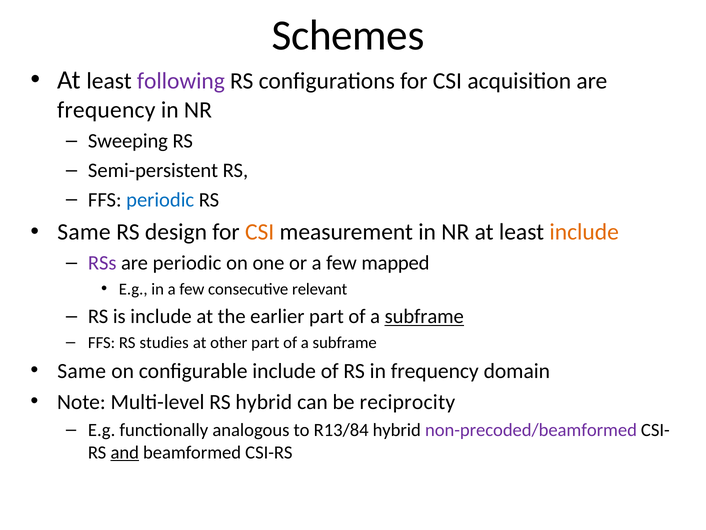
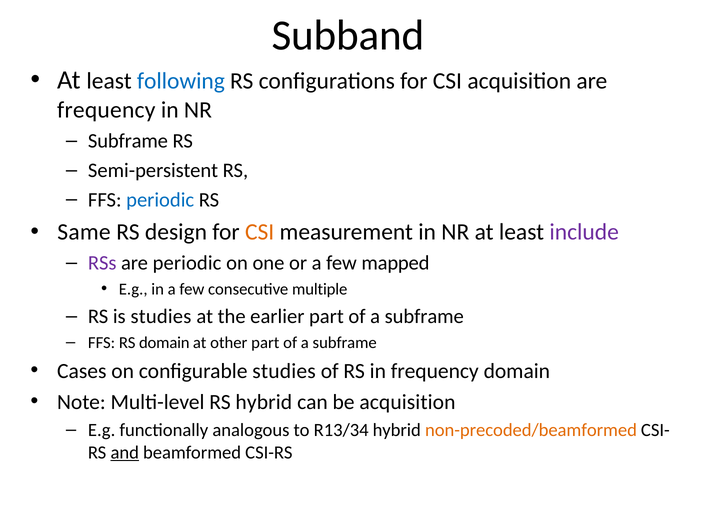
Schemes: Schemes -> Subband
following colour: purple -> blue
Sweeping at (128, 141): Sweeping -> Subframe
include at (584, 232) colour: orange -> purple
relevant: relevant -> multiple
is include: include -> studies
subframe at (424, 316) underline: present -> none
RS studies: studies -> domain
Same at (82, 371): Same -> Cases
configurable include: include -> studies
be reciprocity: reciprocity -> acquisition
R13/84: R13/84 -> R13/34
non-precoded/beamformed colour: purple -> orange
